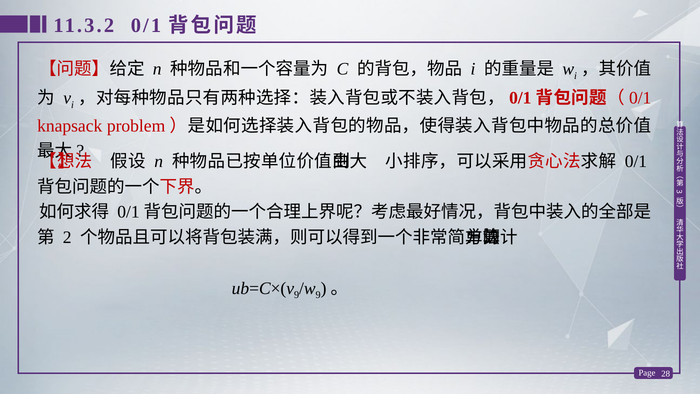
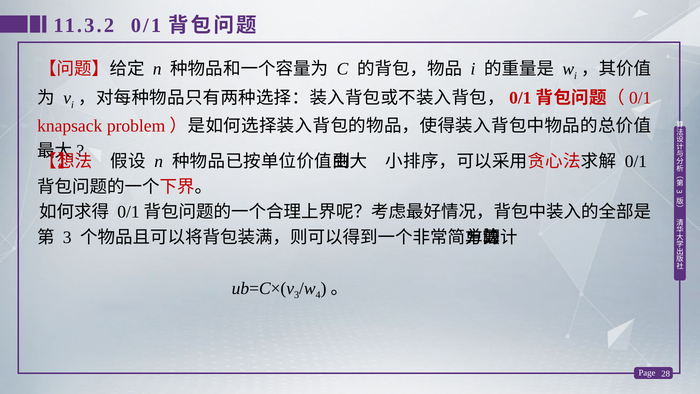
2 at (67, 237): 2 -> 3
9 at (297, 295): 9 -> 3
9 at (318, 295): 9 -> 4
